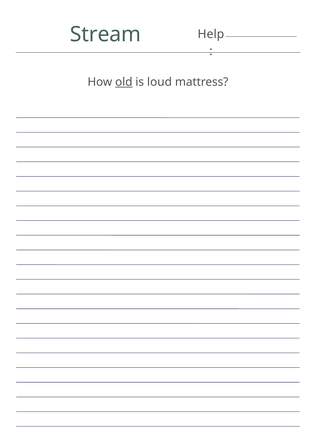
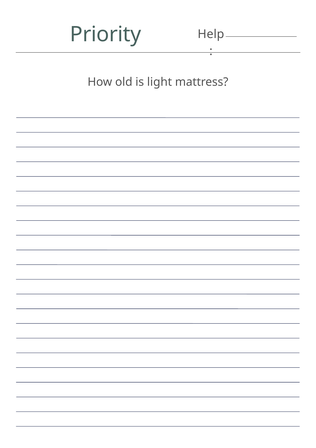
Stream: Stream -> Priority
old underline: present -> none
loud: loud -> light
